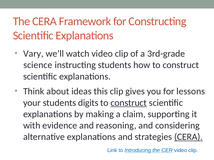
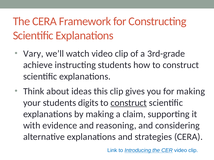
science: science -> achieve
for lessons: lessons -> making
CERA at (188, 137) underline: present -> none
